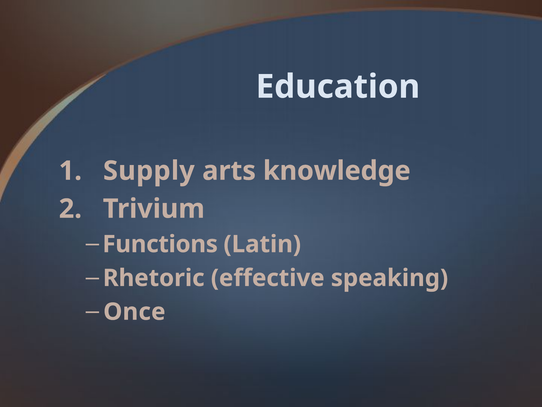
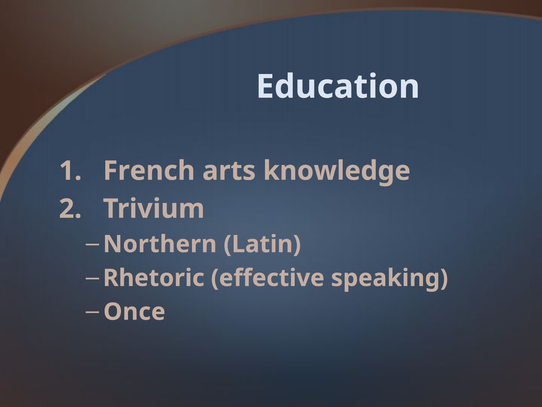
Supply: Supply -> French
Functions: Functions -> Northern
